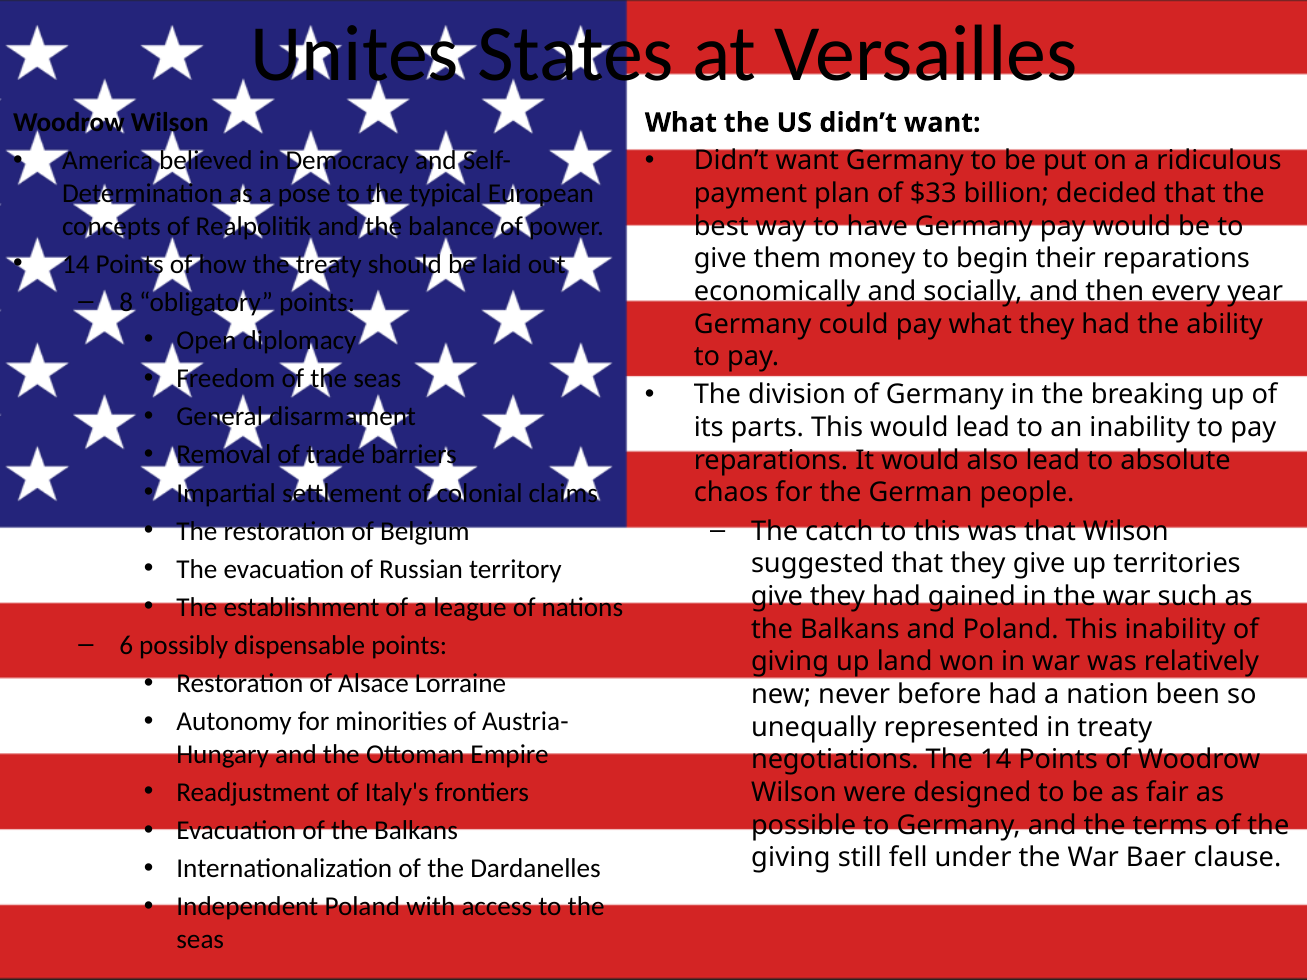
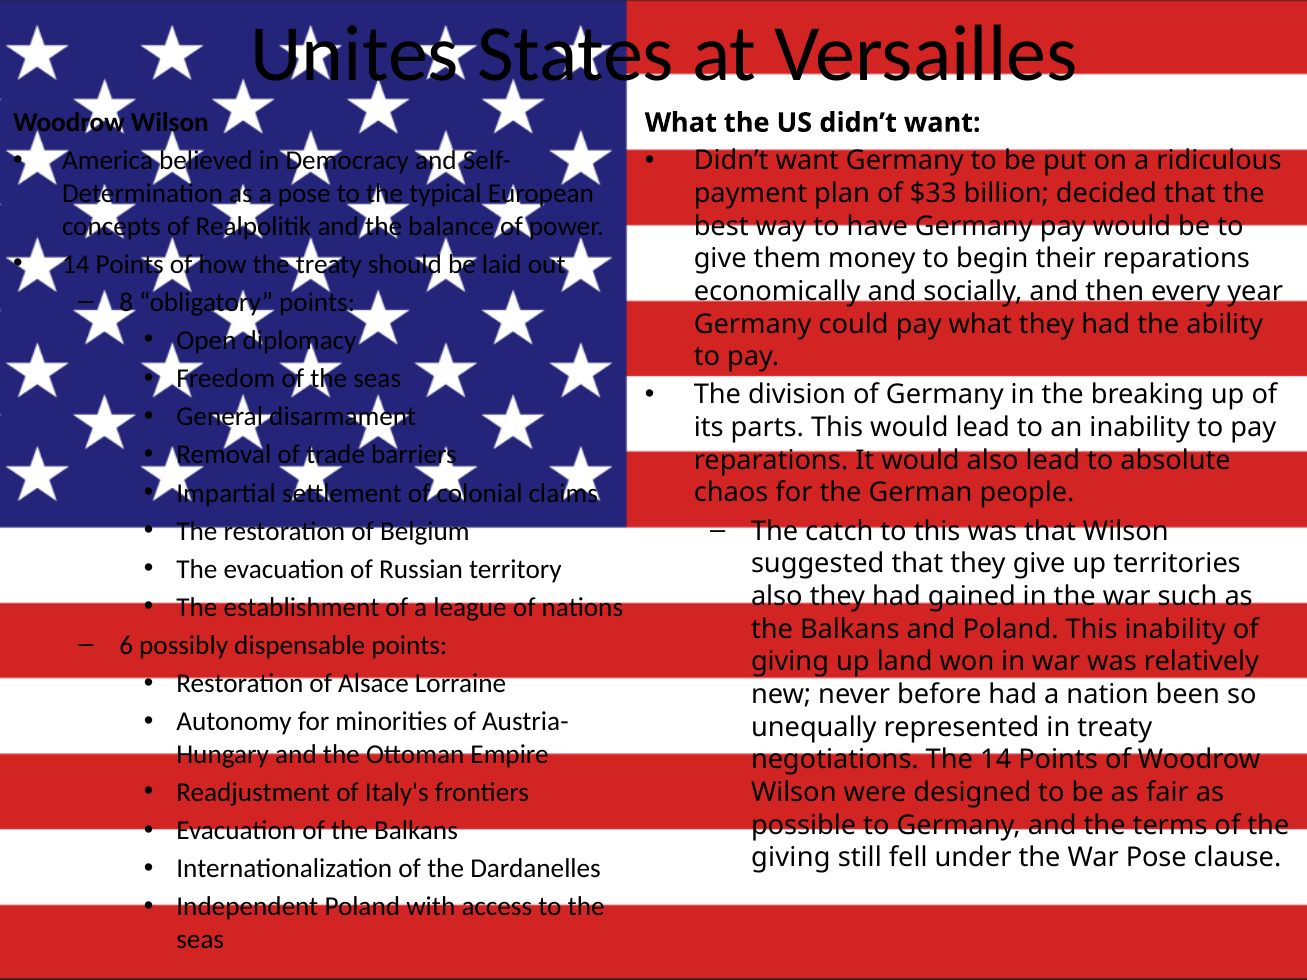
give at (777, 597): give -> also
War Baer: Baer -> Pose
